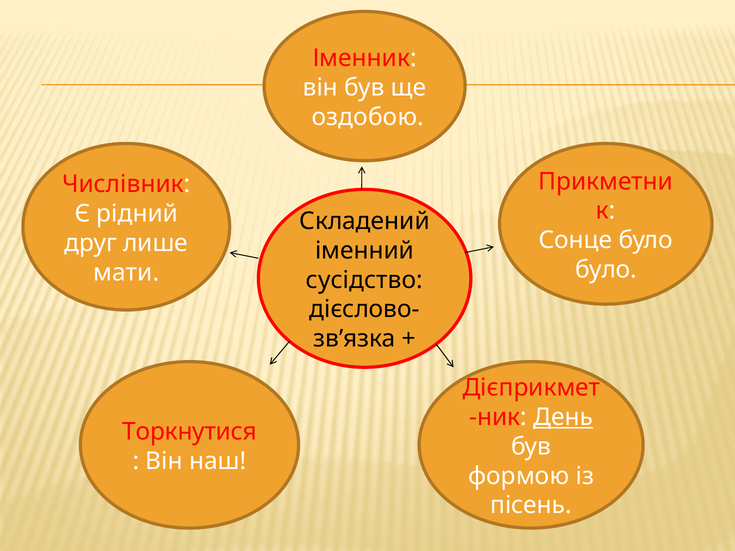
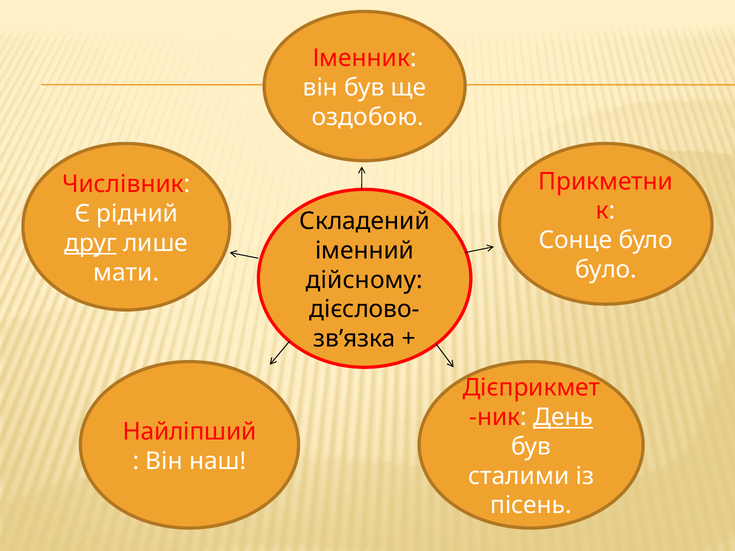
друг underline: none -> present
сусідство: сусідство -> дійсному
Торкнутися: Торкнутися -> Найліпший
формою: формою -> сталими
